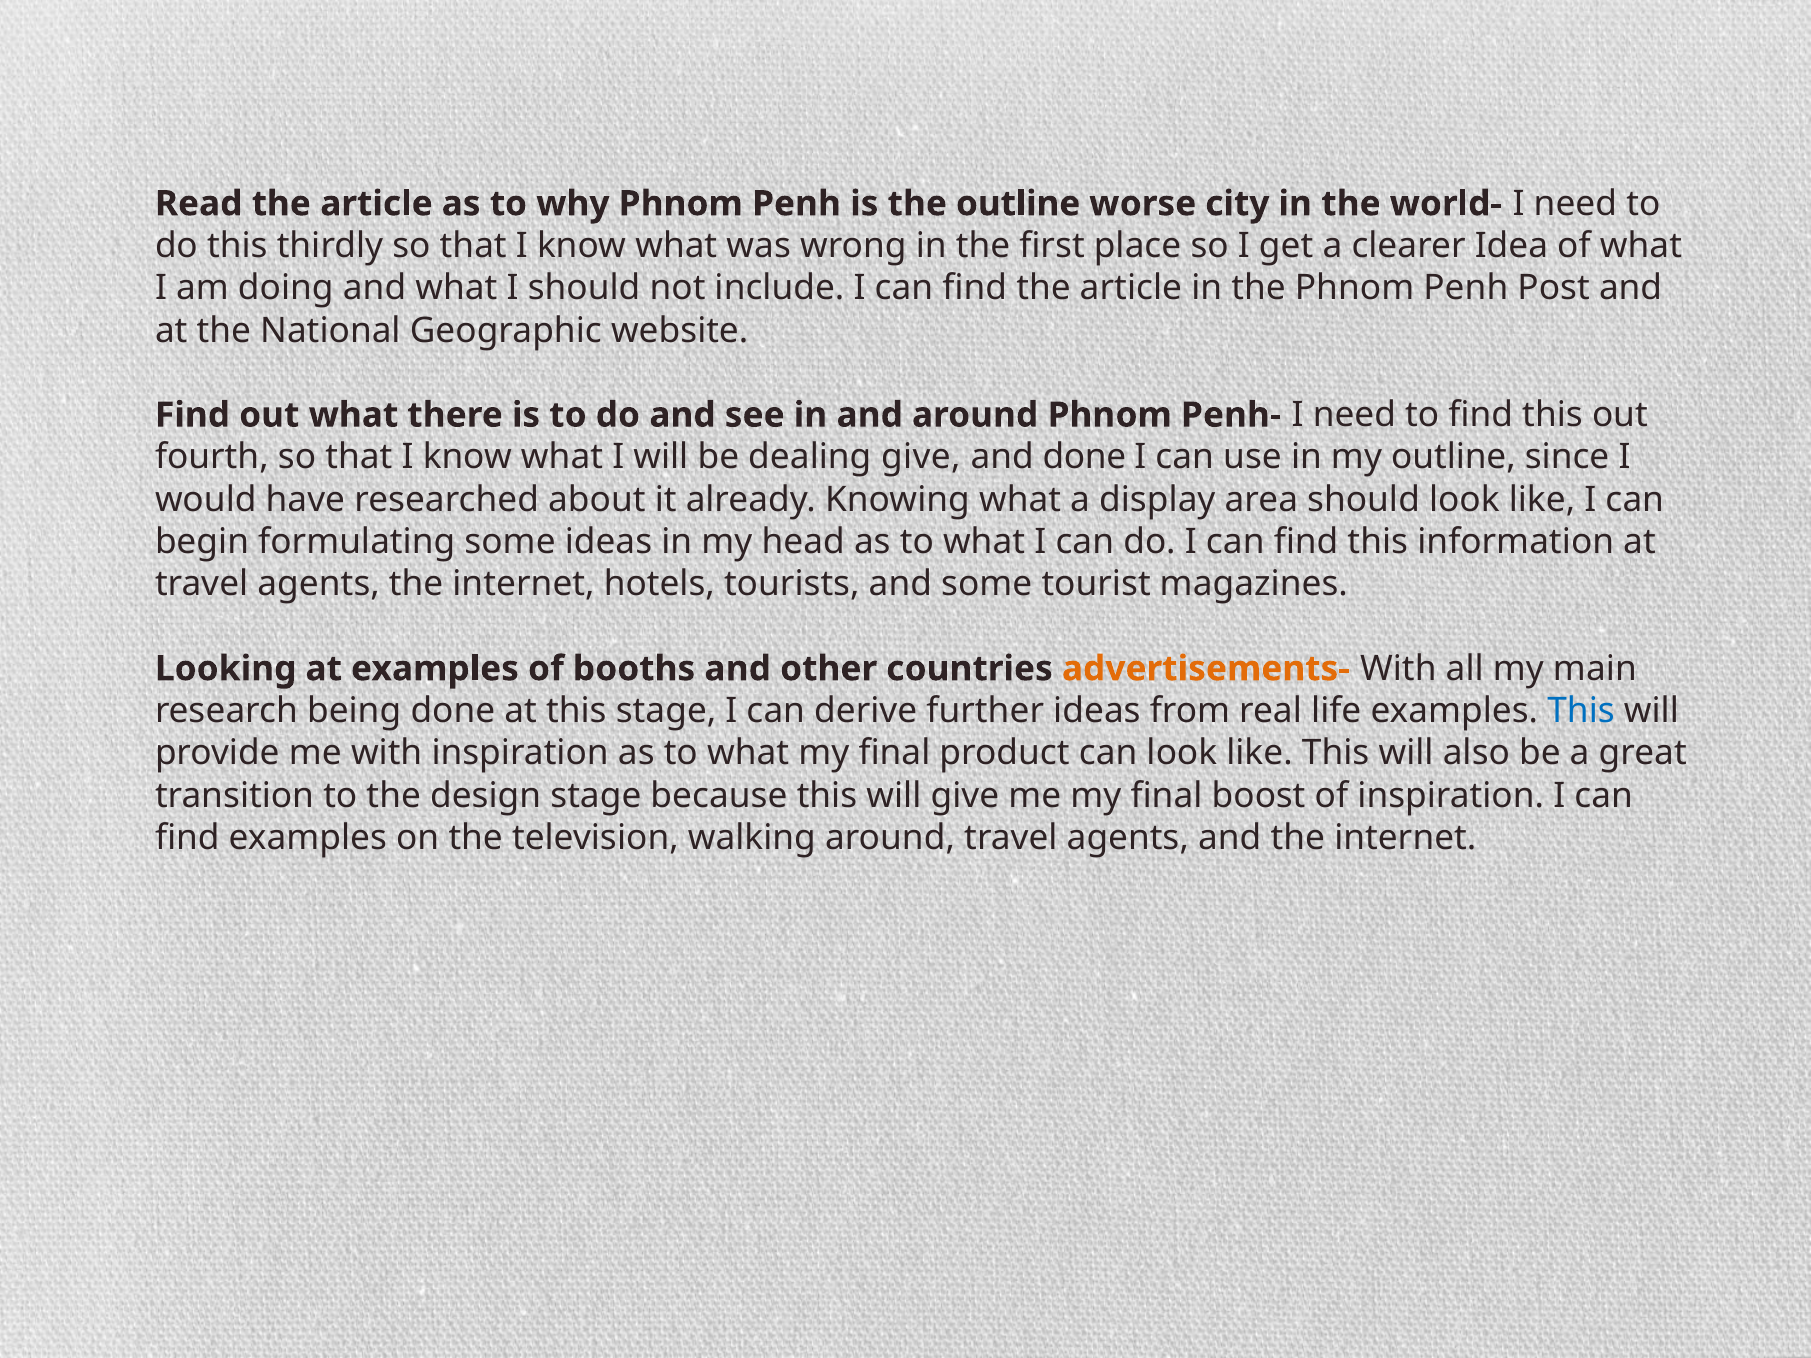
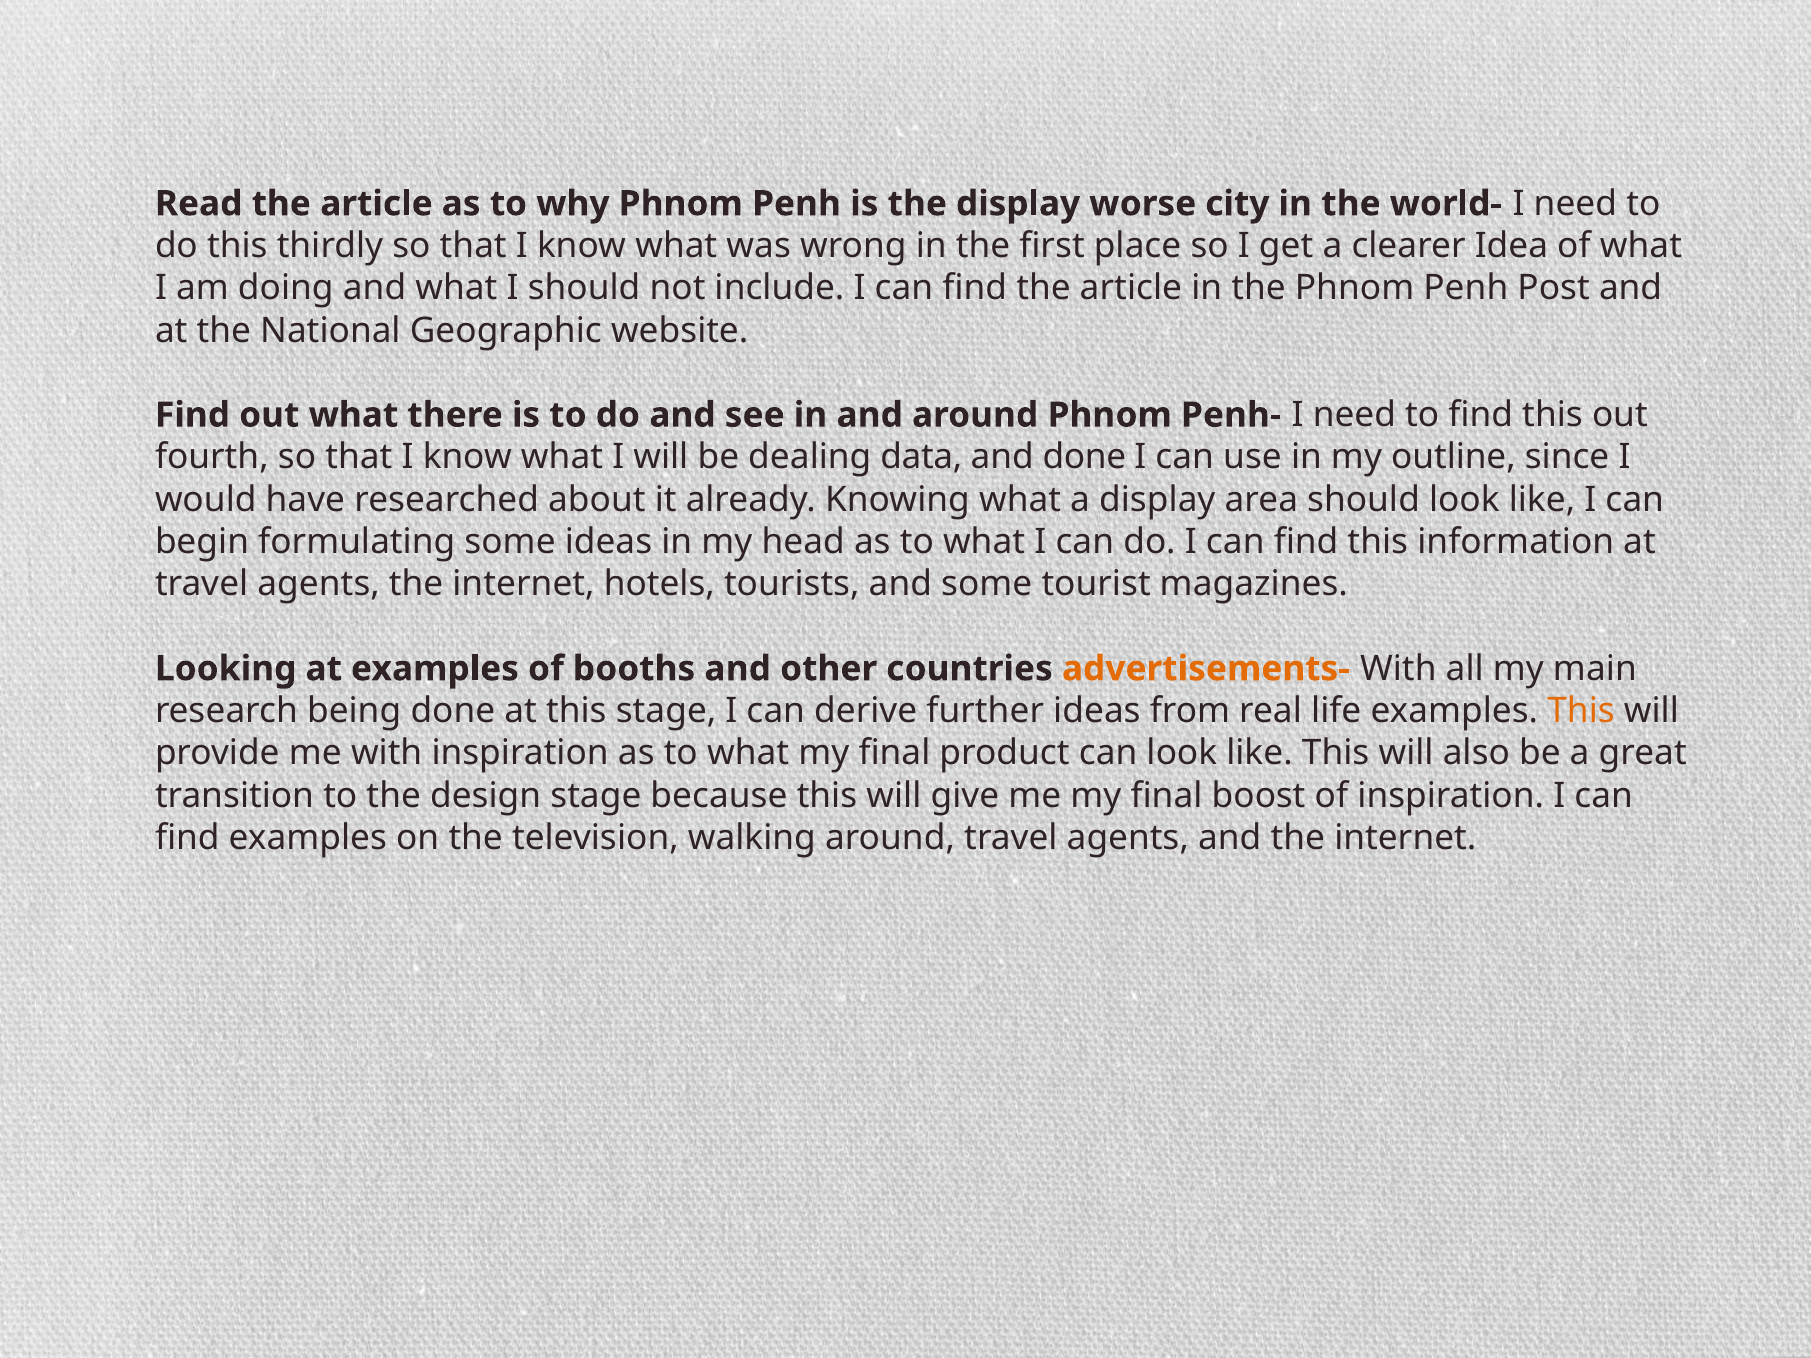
the outline: outline -> display
dealing give: give -> data
This at (1581, 711) colour: blue -> orange
